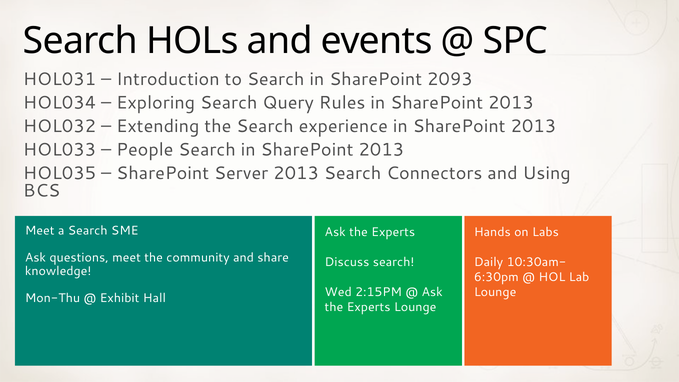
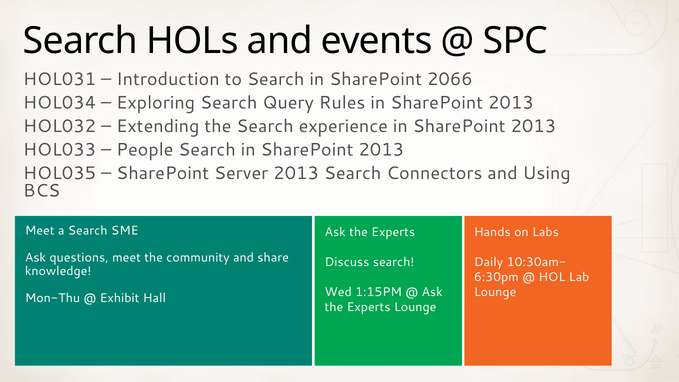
2093: 2093 -> 2066
2:15PM: 2:15PM -> 1:15PM
